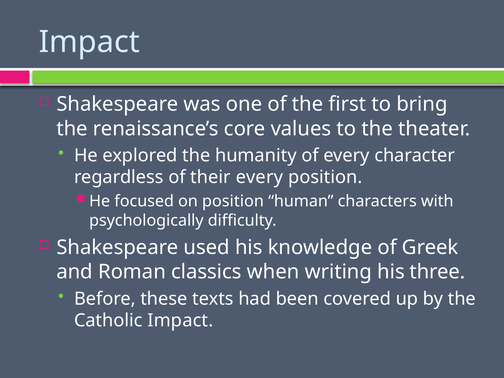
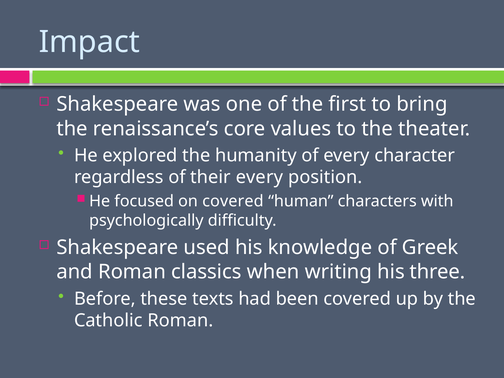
on position: position -> covered
Catholic Impact: Impact -> Roman
